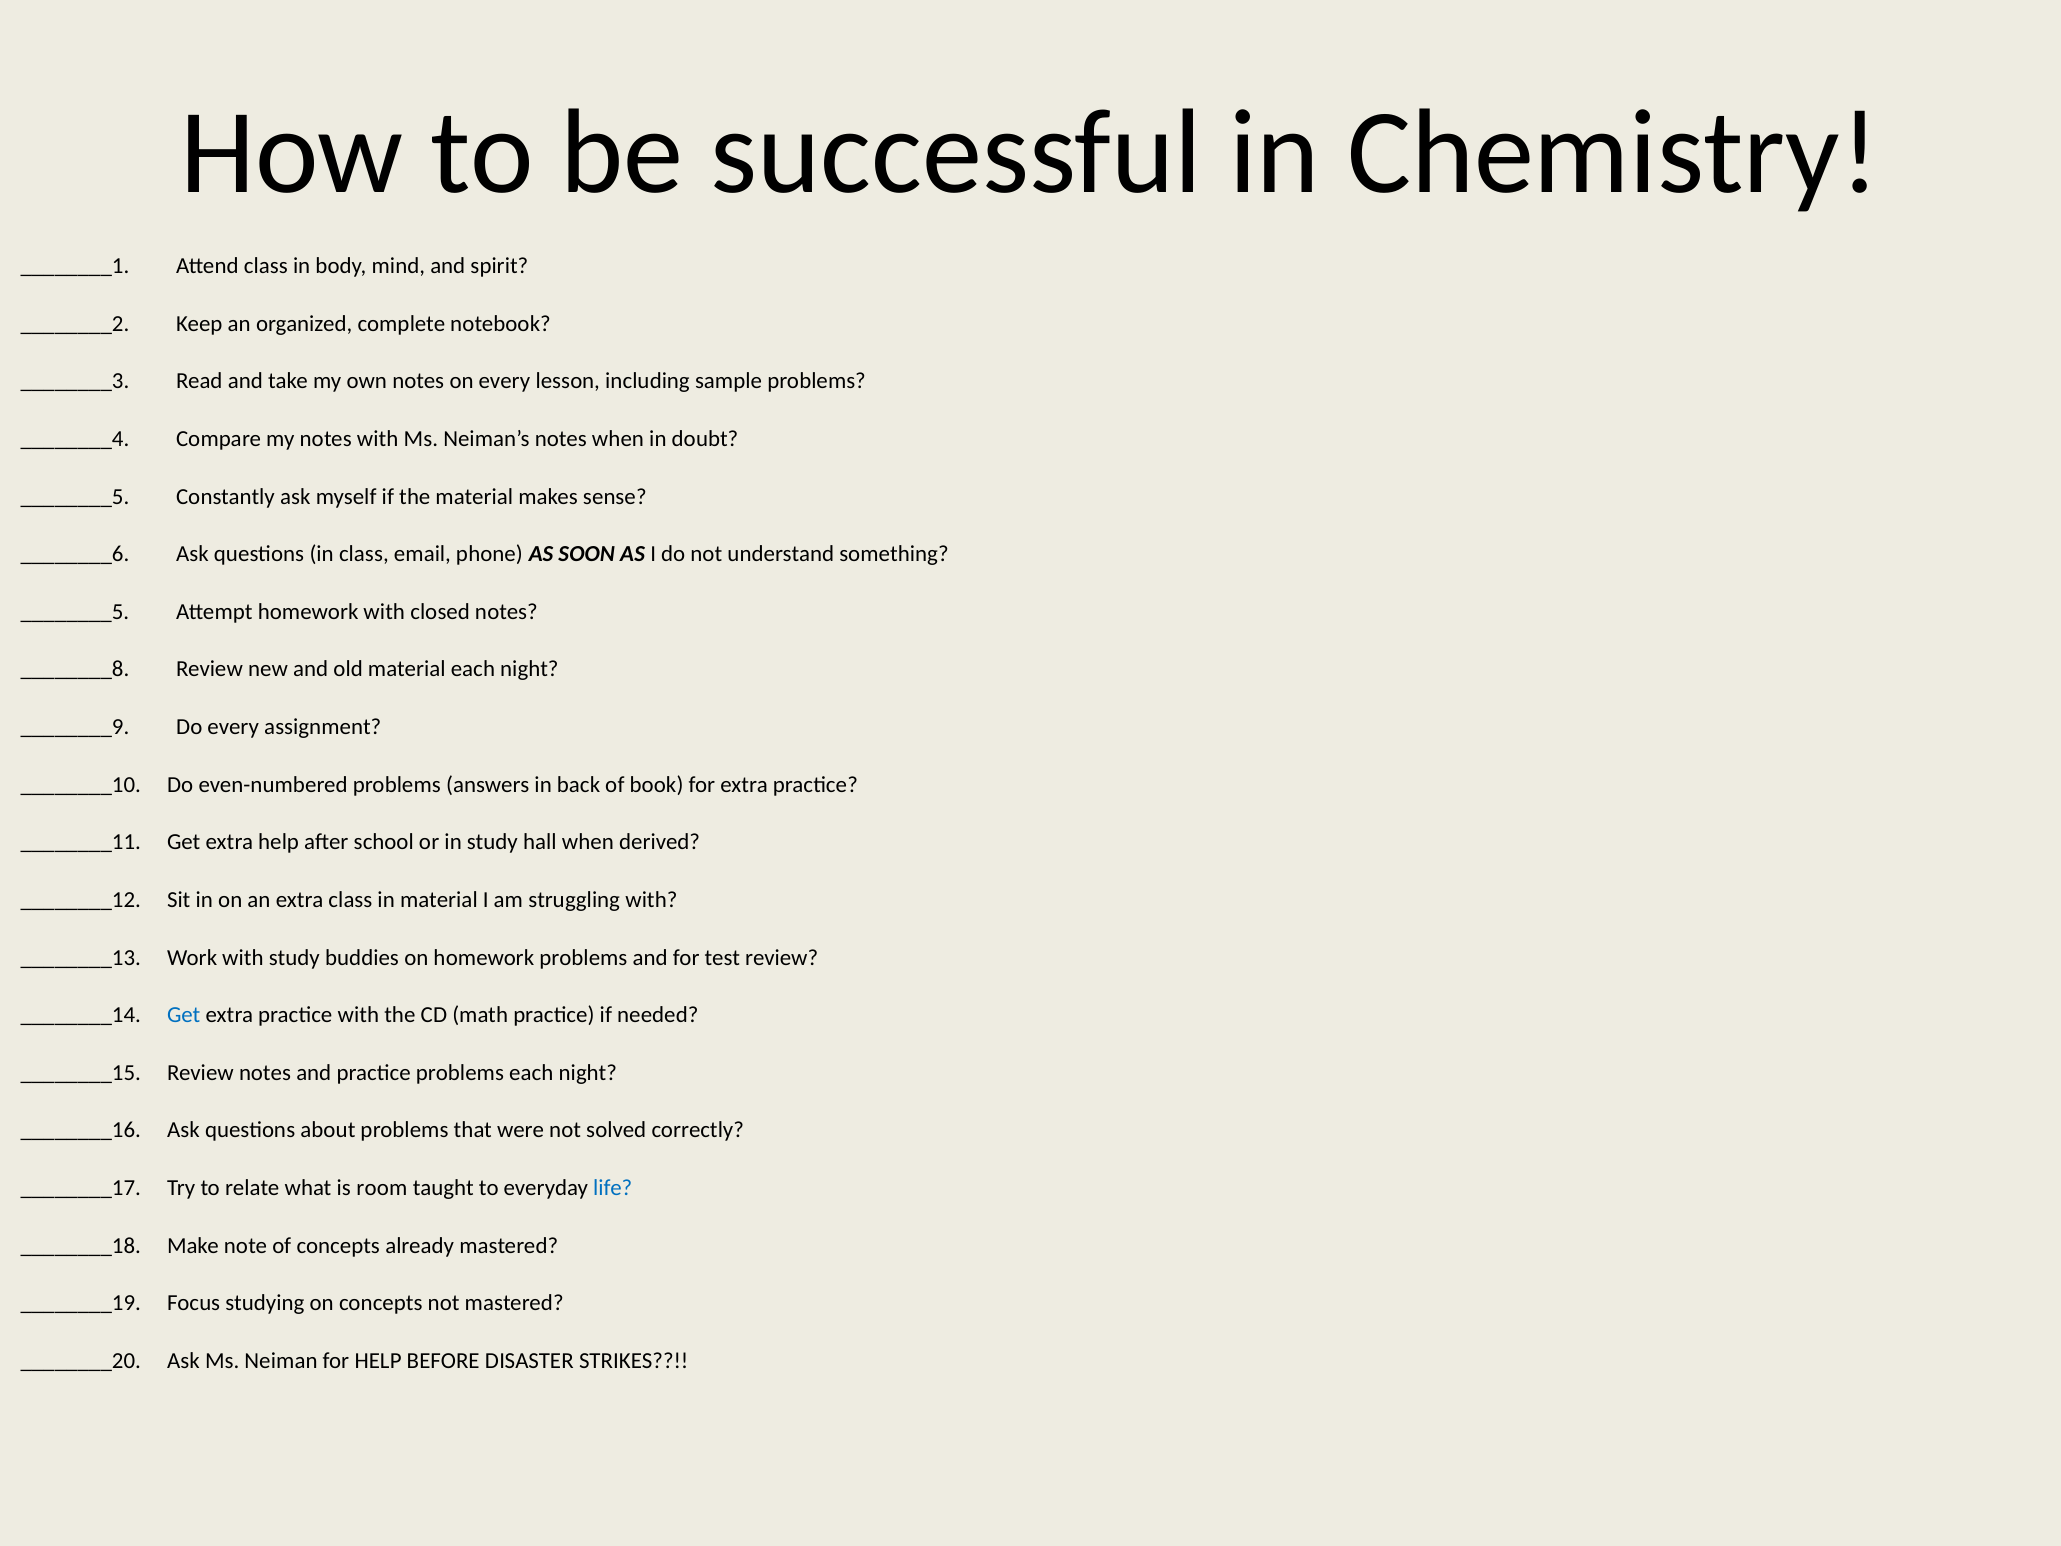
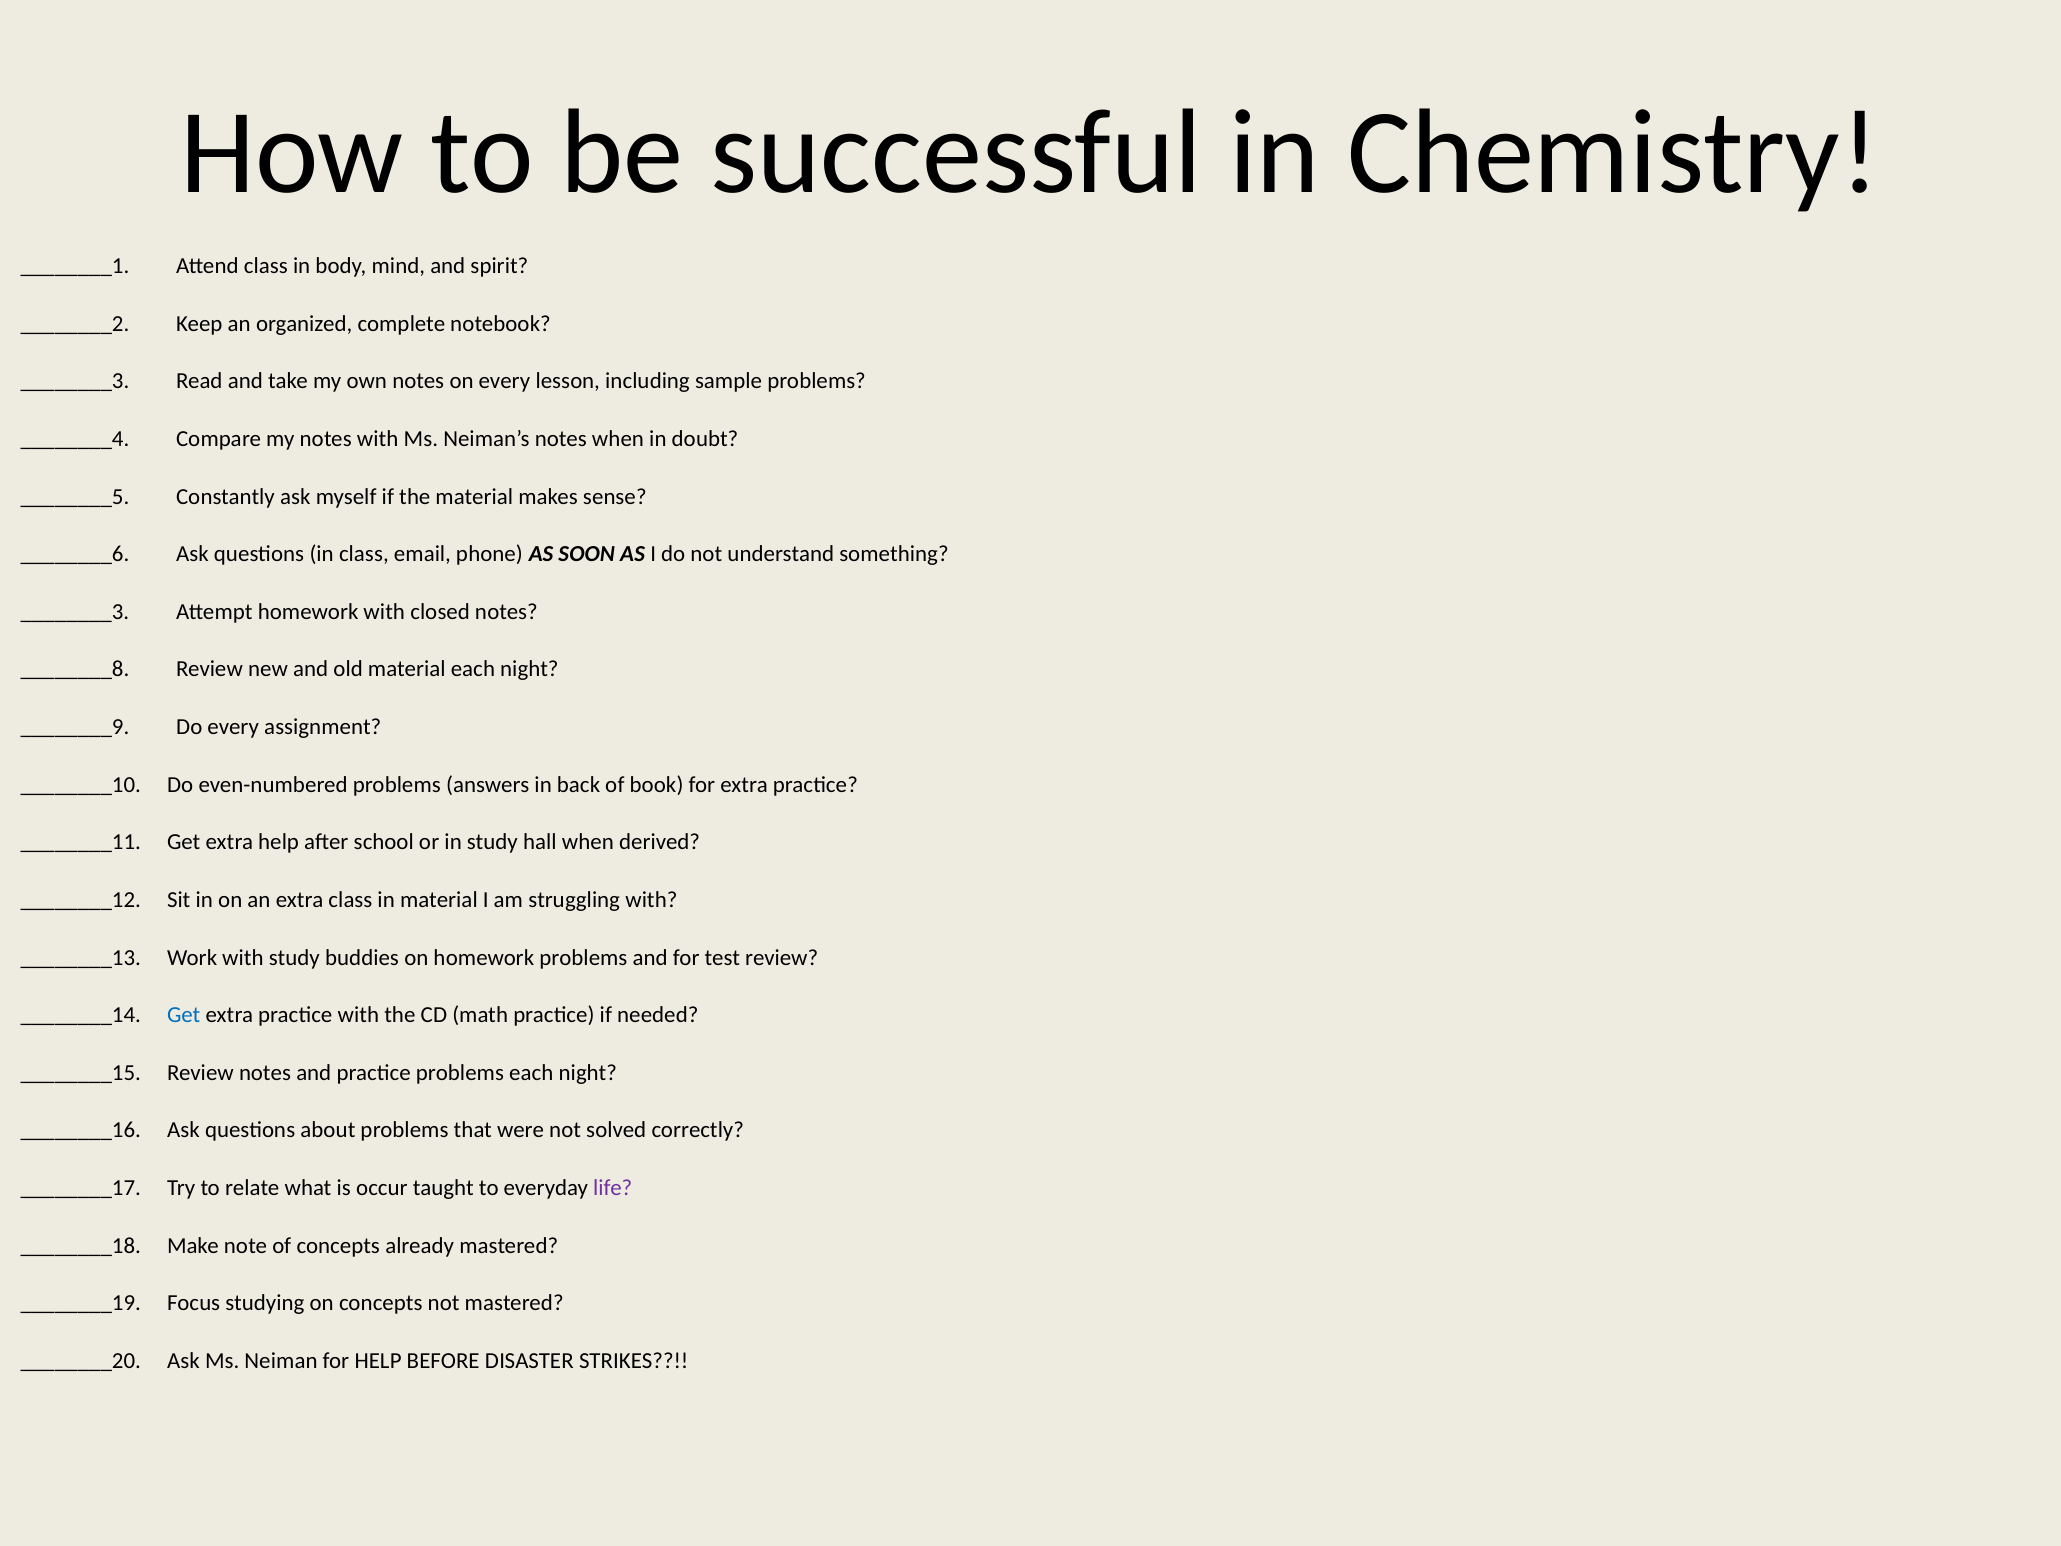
________5 at (75, 612): ________5 -> ________3
room: room -> occur
life colour: blue -> purple
